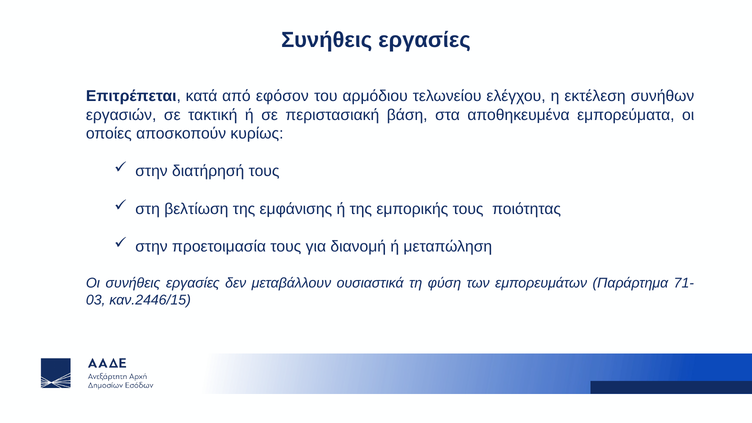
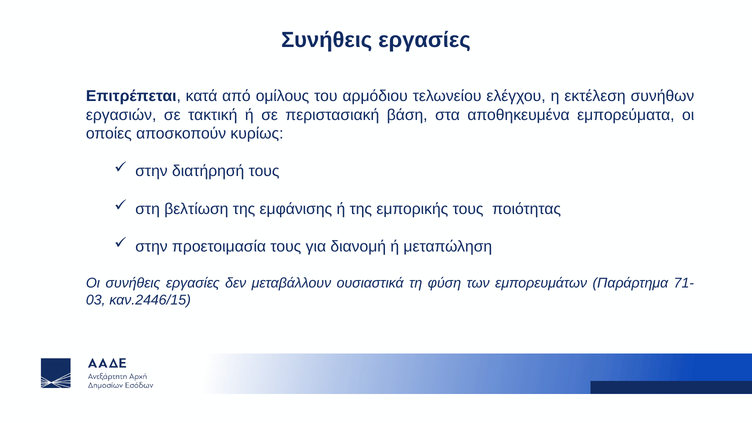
εφόσον: εφόσον -> ομίλους
